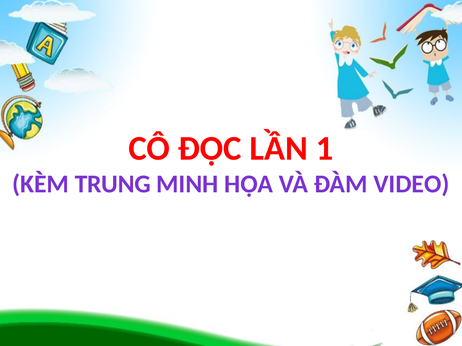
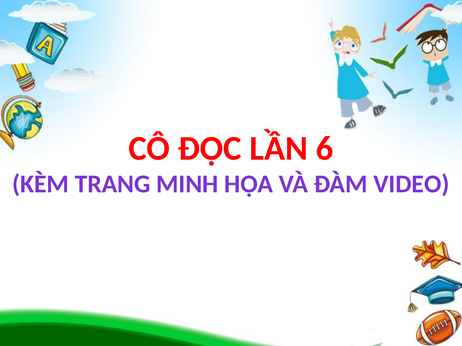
1: 1 -> 6
TRUNG: TRUNG -> TRANG
